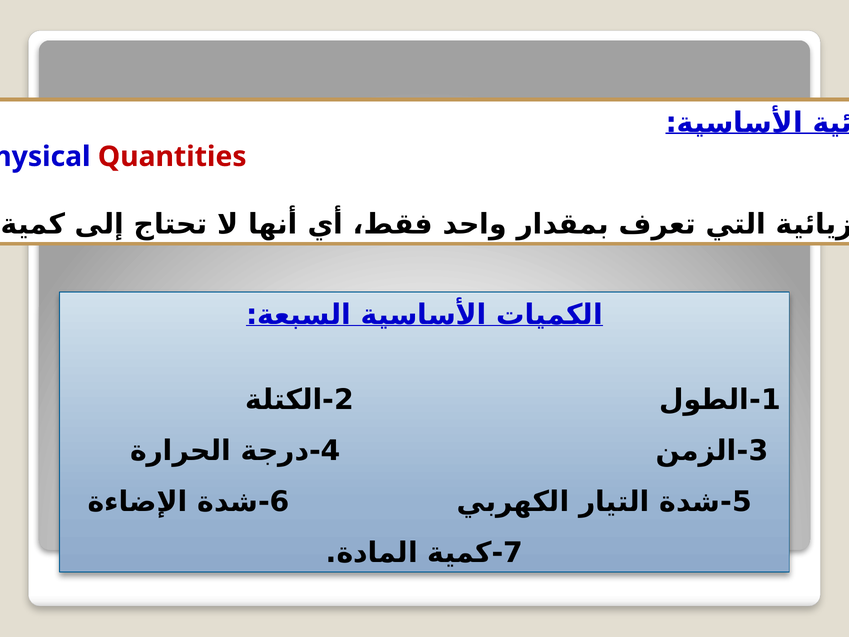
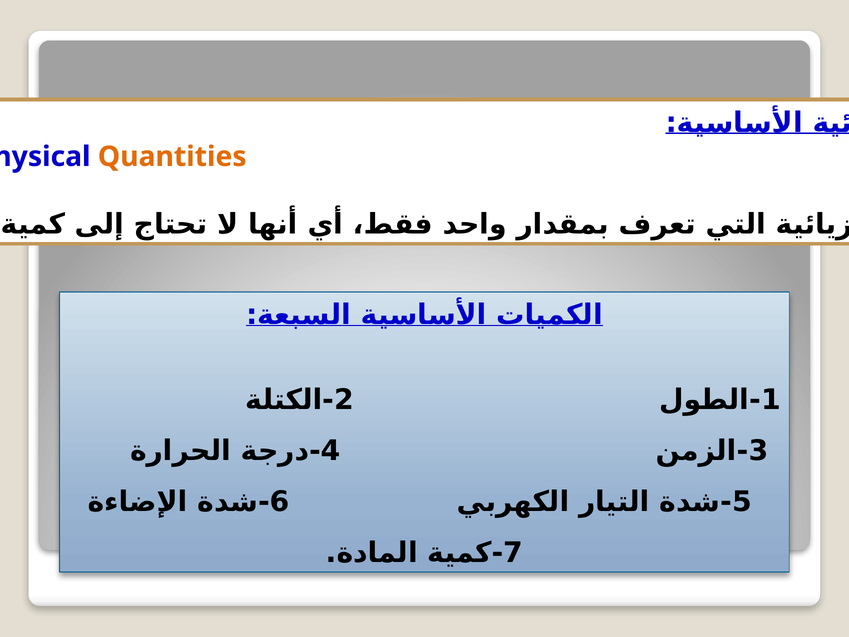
Quantities colour: red -> orange
